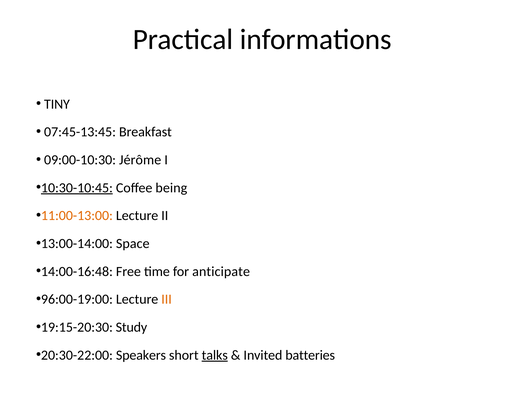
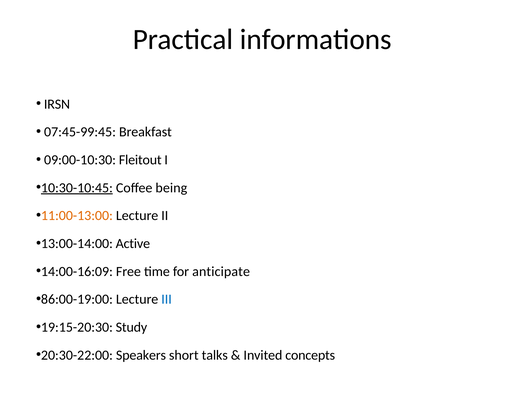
TINY: TINY -> IRSN
07:45-13:45: 07:45-13:45 -> 07:45-99:45
Jérôme: Jérôme -> Fleitout
Space: Space -> Active
14:00-16:48: 14:00-16:48 -> 14:00-16:09
96:00-19:00: 96:00-19:00 -> 86:00-19:00
III colour: orange -> blue
talks underline: present -> none
batteries: batteries -> concepts
